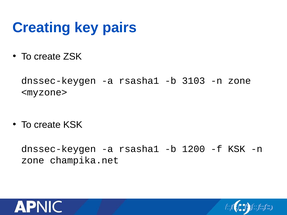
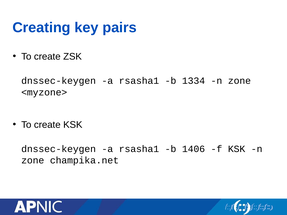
3103: 3103 -> 1334
1200: 1200 -> 1406
